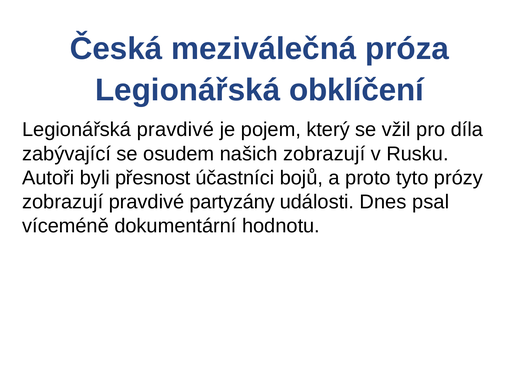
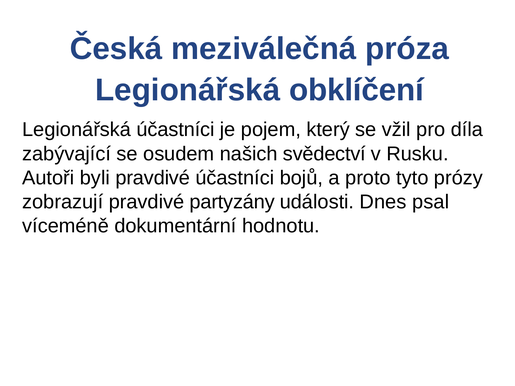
Legionářská pravdivé: pravdivé -> účastníci
našich zobrazují: zobrazují -> svědectví
byli přesnost: přesnost -> pravdivé
